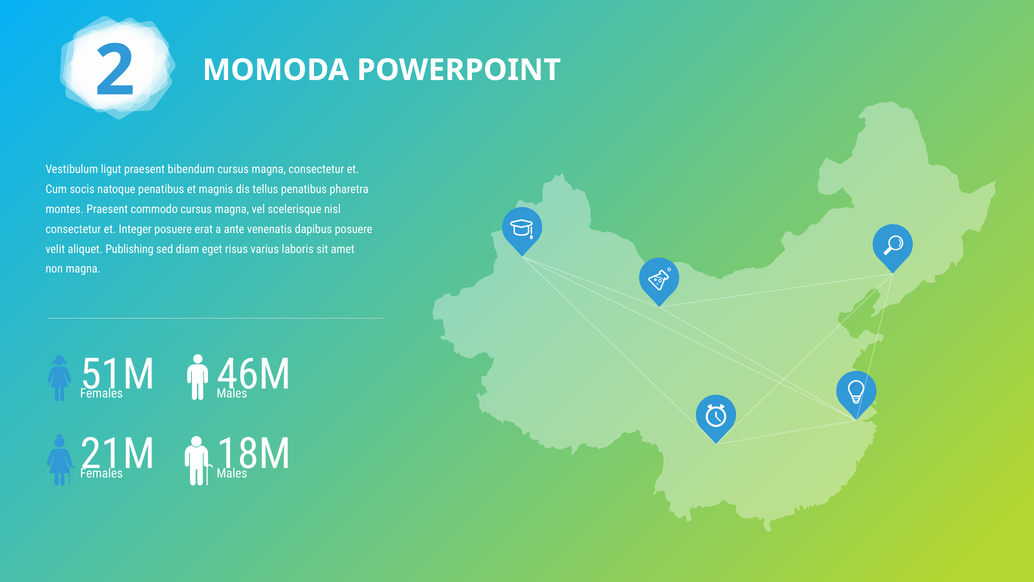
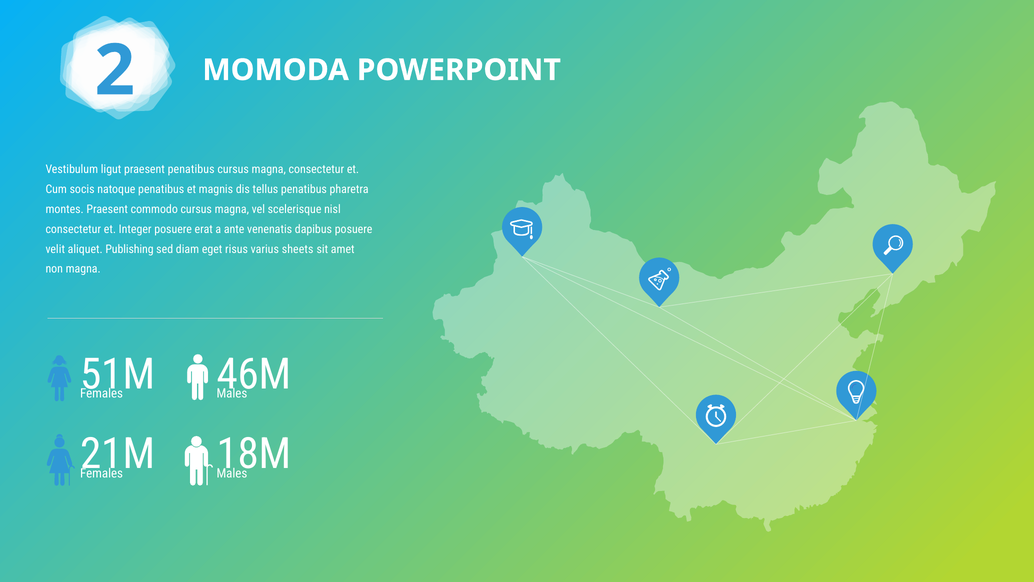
praesent bibendum: bibendum -> penatibus
laboris: laboris -> sheets
